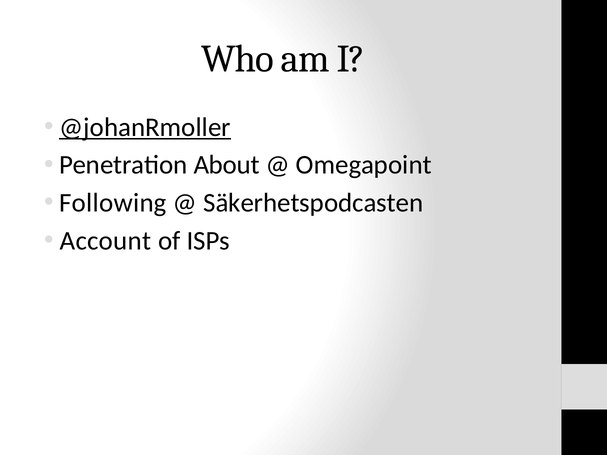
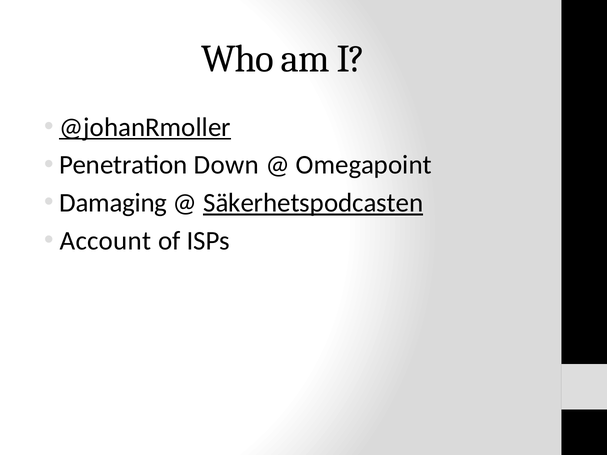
About: About -> Down
Following: Following -> Damaging
Säkerhetspodcasten underline: none -> present
